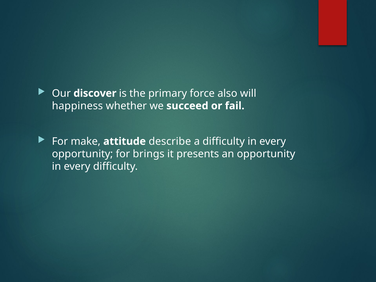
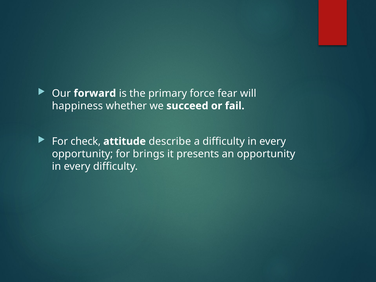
discover: discover -> forward
also: also -> fear
make: make -> check
